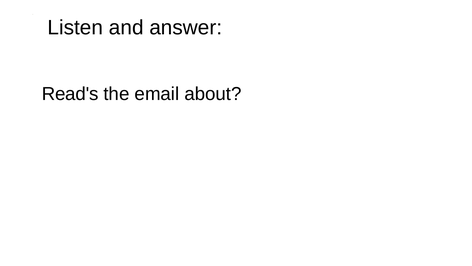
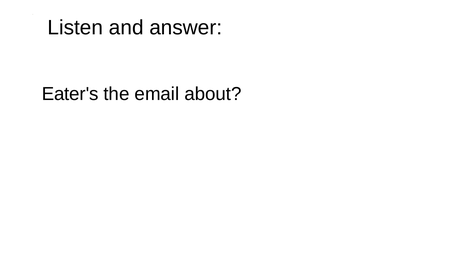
Read's: Read's -> Eater's
